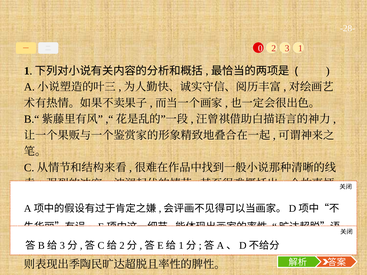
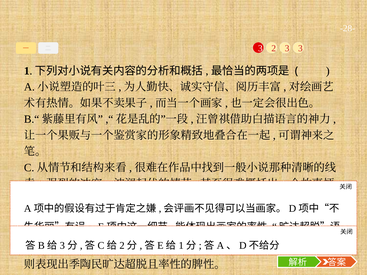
0 at (260, 48): 0 -> 3
3 1: 1 -> 3
